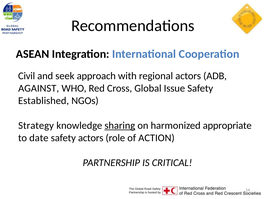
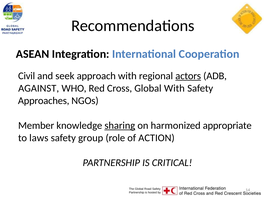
actors at (188, 76) underline: none -> present
Global Issue: Issue -> With
Established: Established -> Approaches
Strategy: Strategy -> Member
date: date -> laws
safety actors: actors -> group
